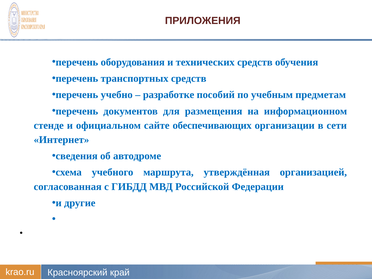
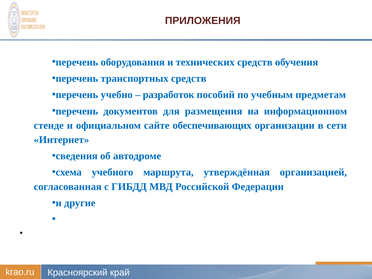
разработке: разработке -> разработок
